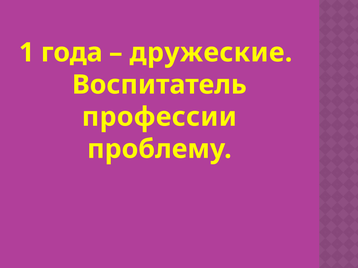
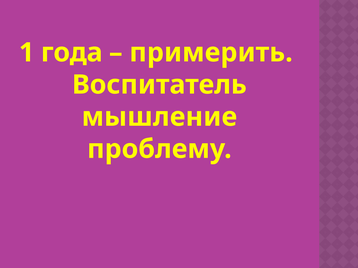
дружеские: дружеские -> примерить
профессии: профессии -> мышление
